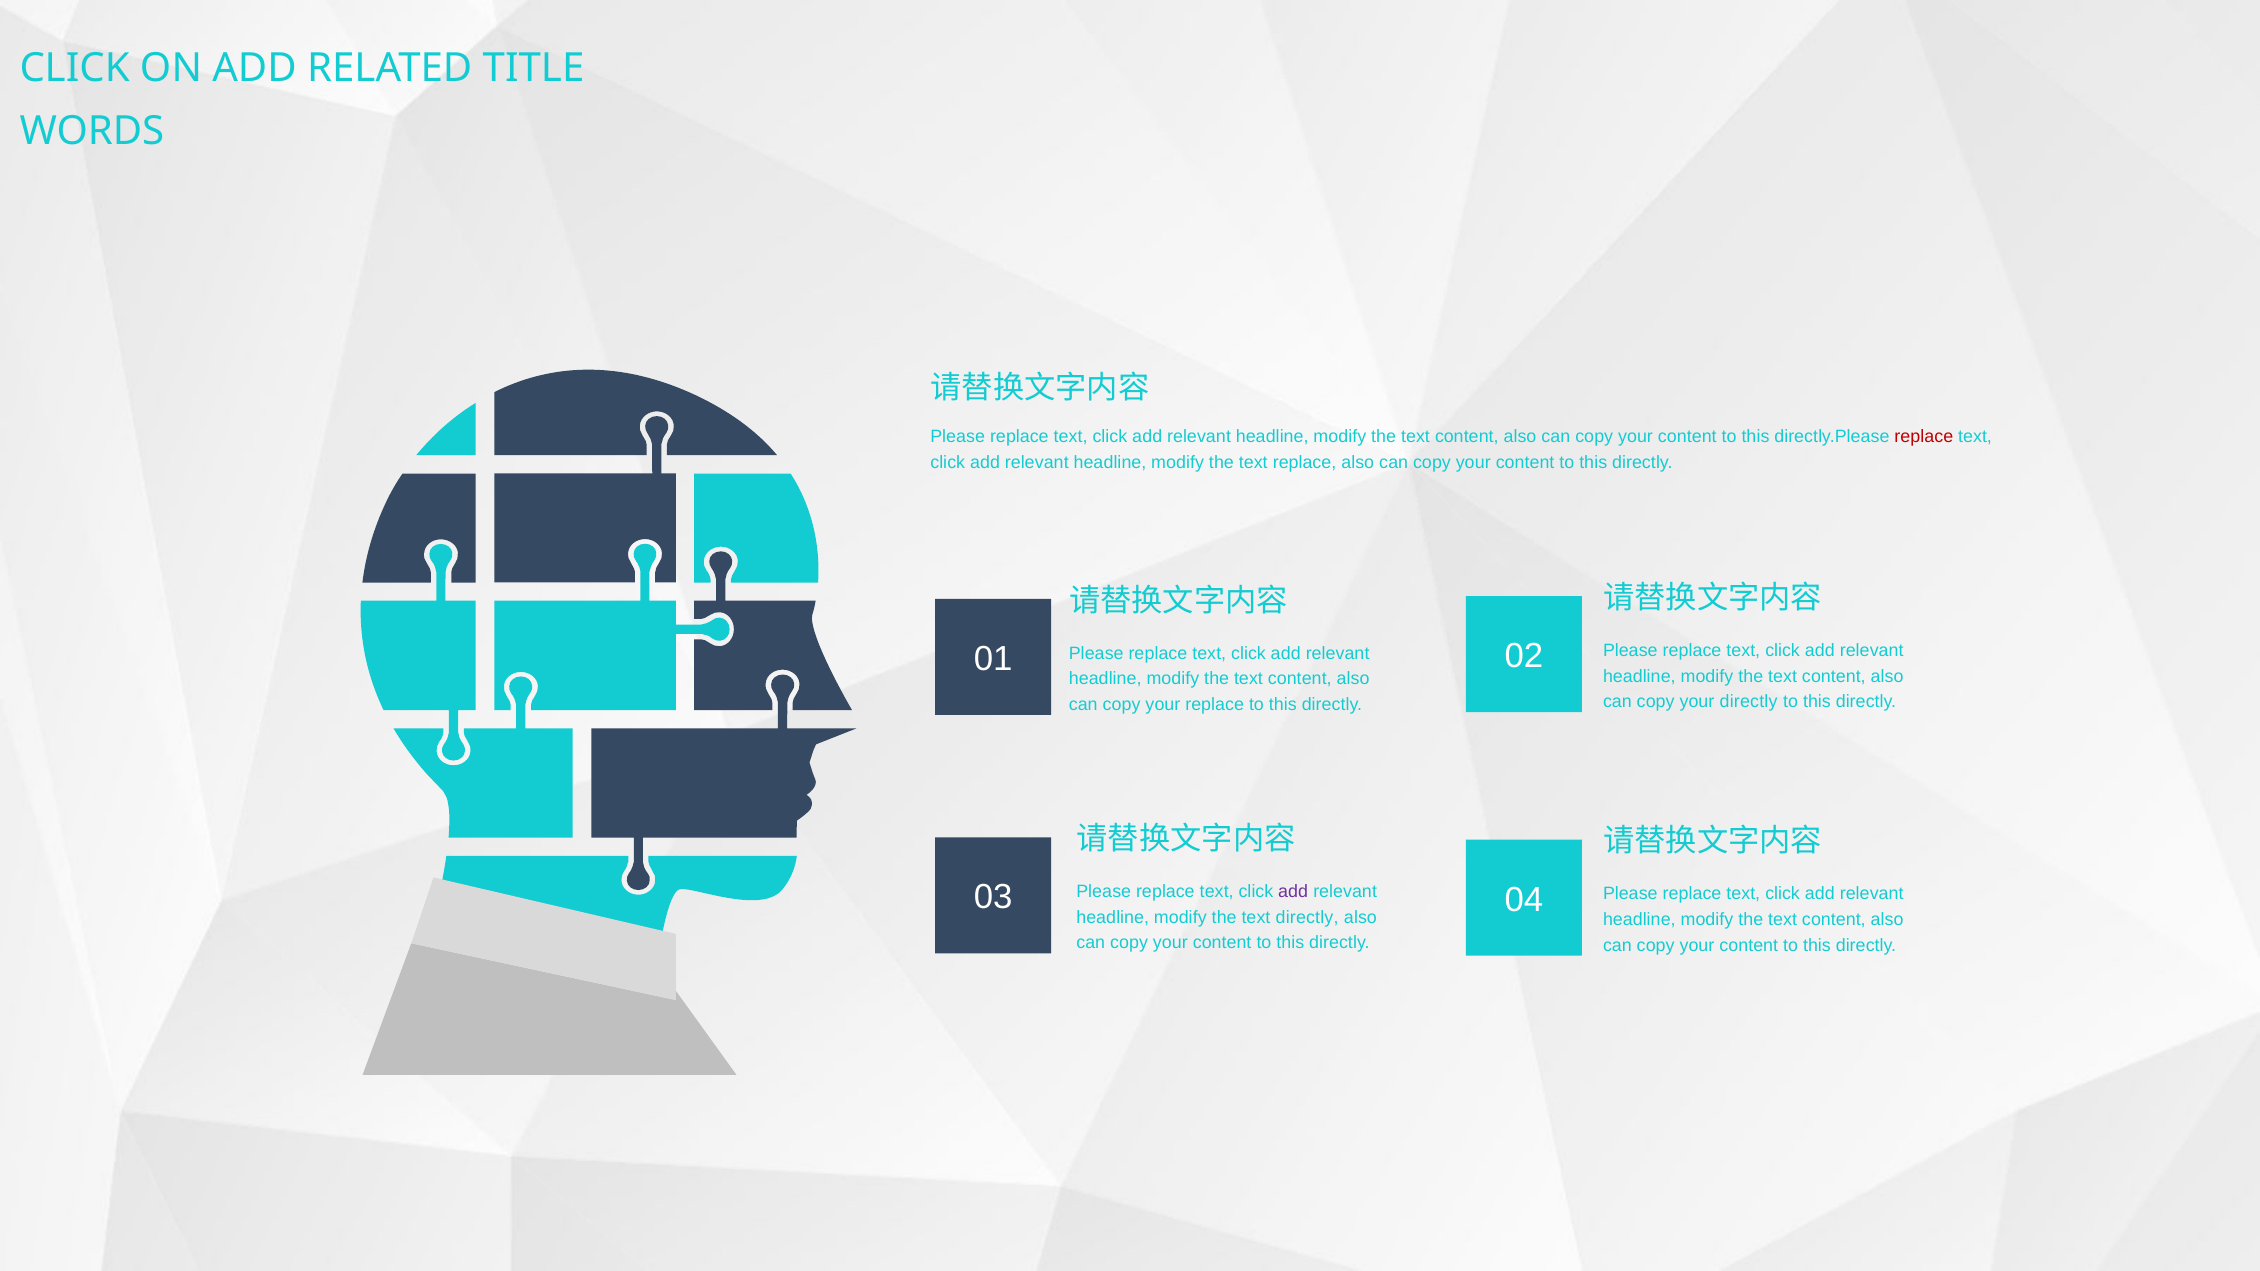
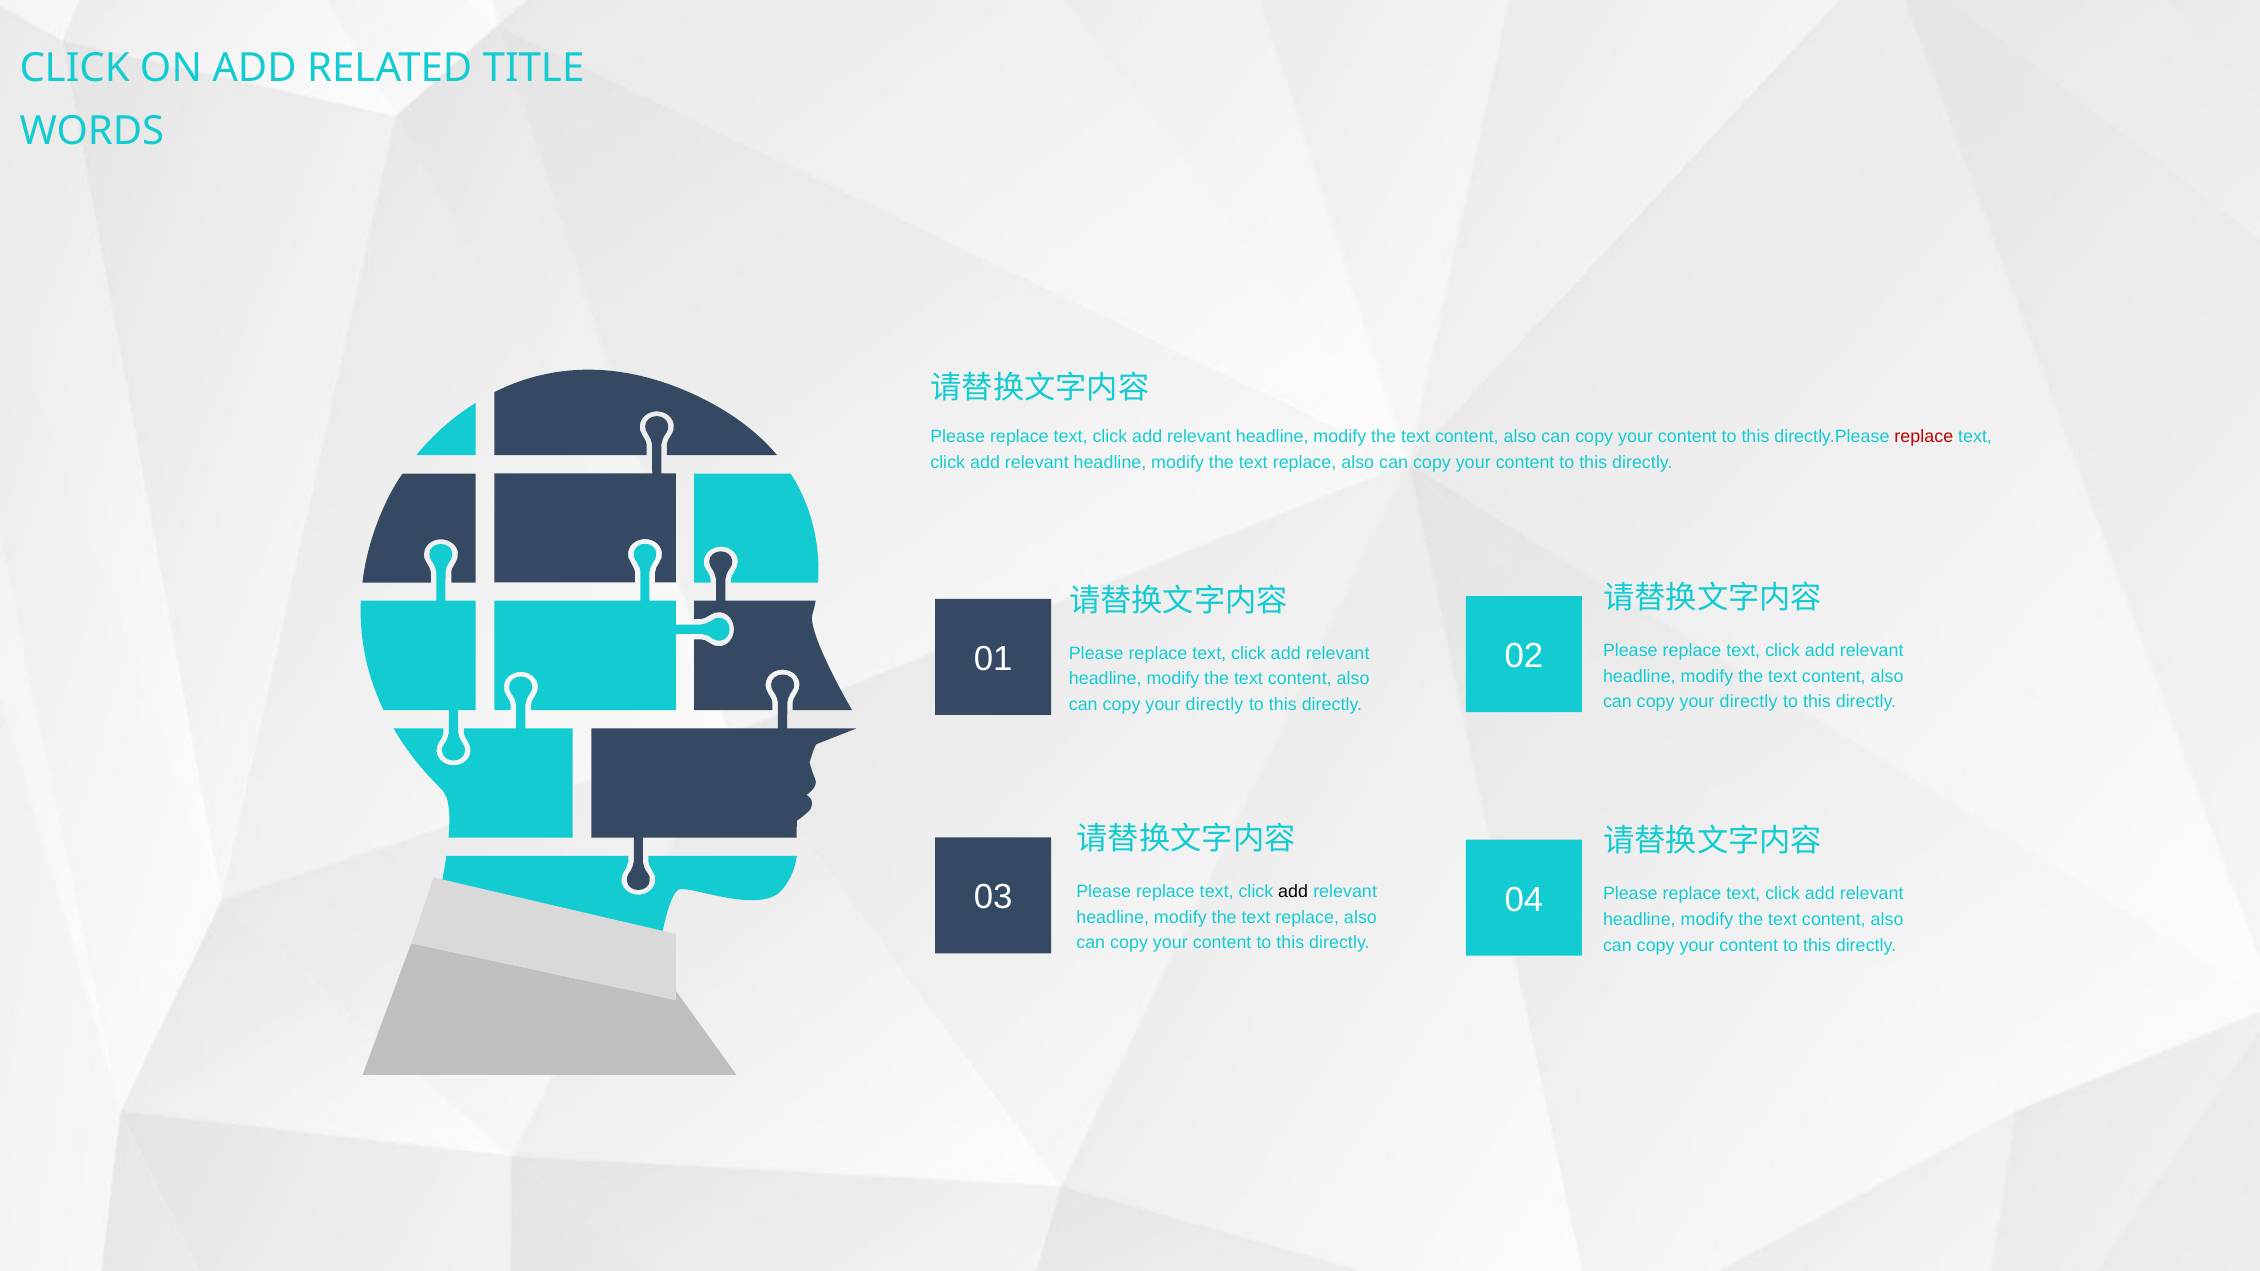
replace at (1215, 705): replace -> directly
add at (1293, 892) colour: purple -> black
directly at (1307, 917): directly -> replace
